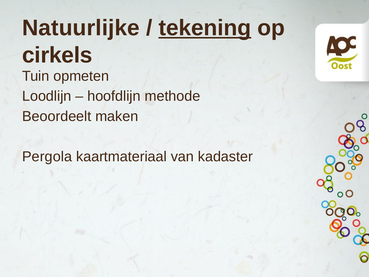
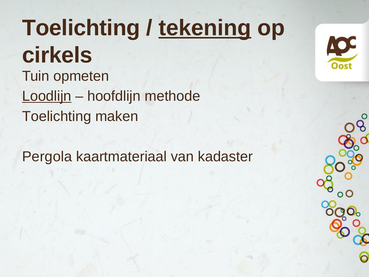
Natuurlijke at (81, 28): Natuurlijke -> Toelichting
Loodlijn underline: none -> present
Beoordeelt at (57, 116): Beoordeelt -> Toelichting
